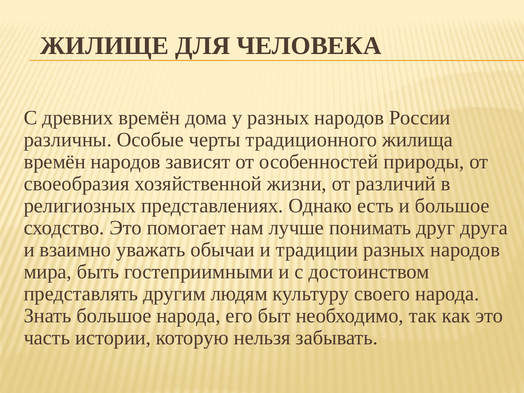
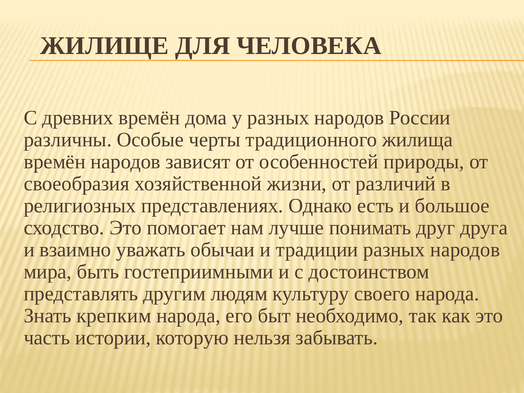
Знать большое: большое -> крепким
